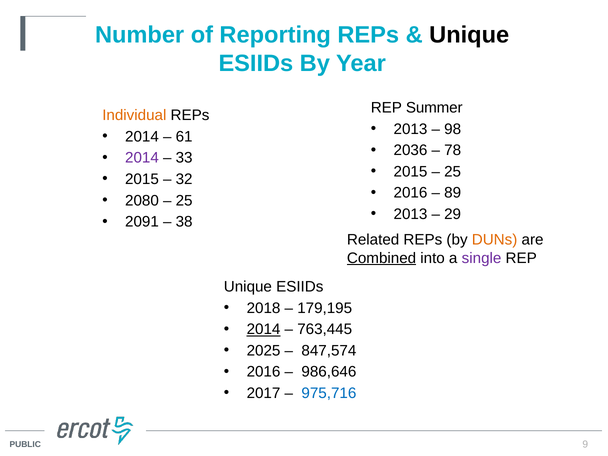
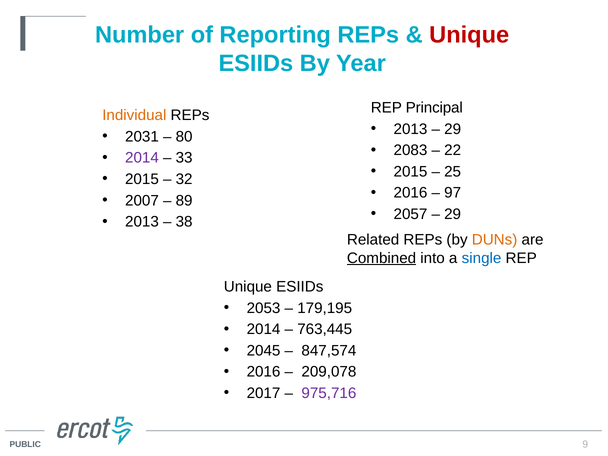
Unique at (469, 35) colour: black -> red
Summer: Summer -> Principal
98 at (453, 129): 98 -> 29
2014 at (142, 137): 2014 -> 2031
61: 61 -> 80
2036: 2036 -> 2083
78: 78 -> 22
89: 89 -> 97
2080: 2080 -> 2007
25 at (184, 201): 25 -> 89
2013 at (410, 214): 2013 -> 2057
2091 at (142, 222): 2091 -> 2013
single colour: purple -> blue
2018: 2018 -> 2053
2014 at (264, 329) underline: present -> none
2025: 2025 -> 2045
986,646: 986,646 -> 209,078
975,716 colour: blue -> purple
